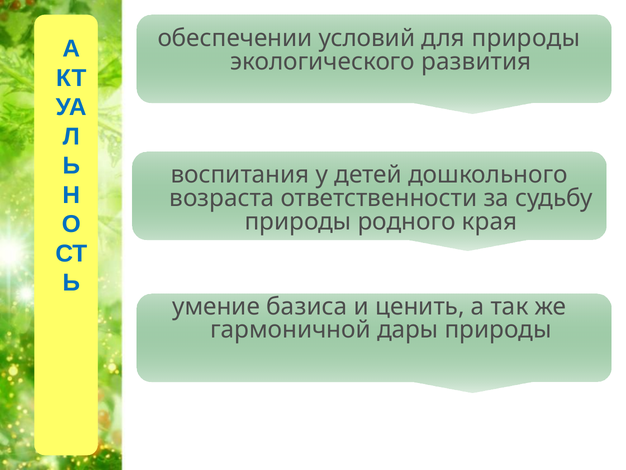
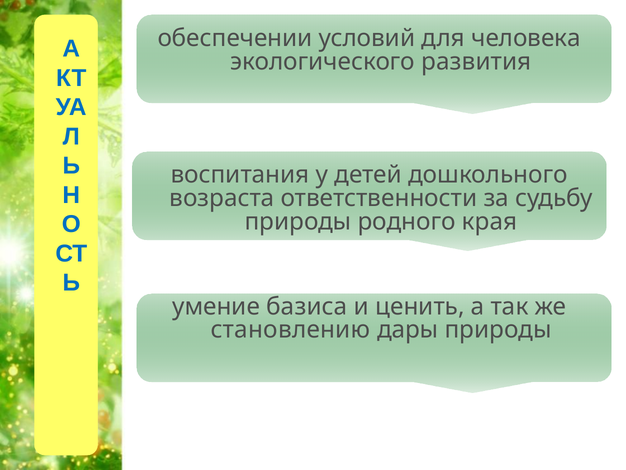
для природы: природы -> человека
гармоничной: гармоничной -> становлению
